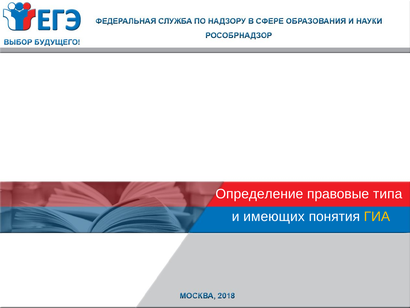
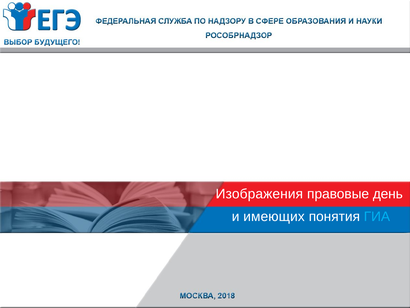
Определение: Определение -> Изображения
типа: типа -> день
ГИА colour: yellow -> light blue
